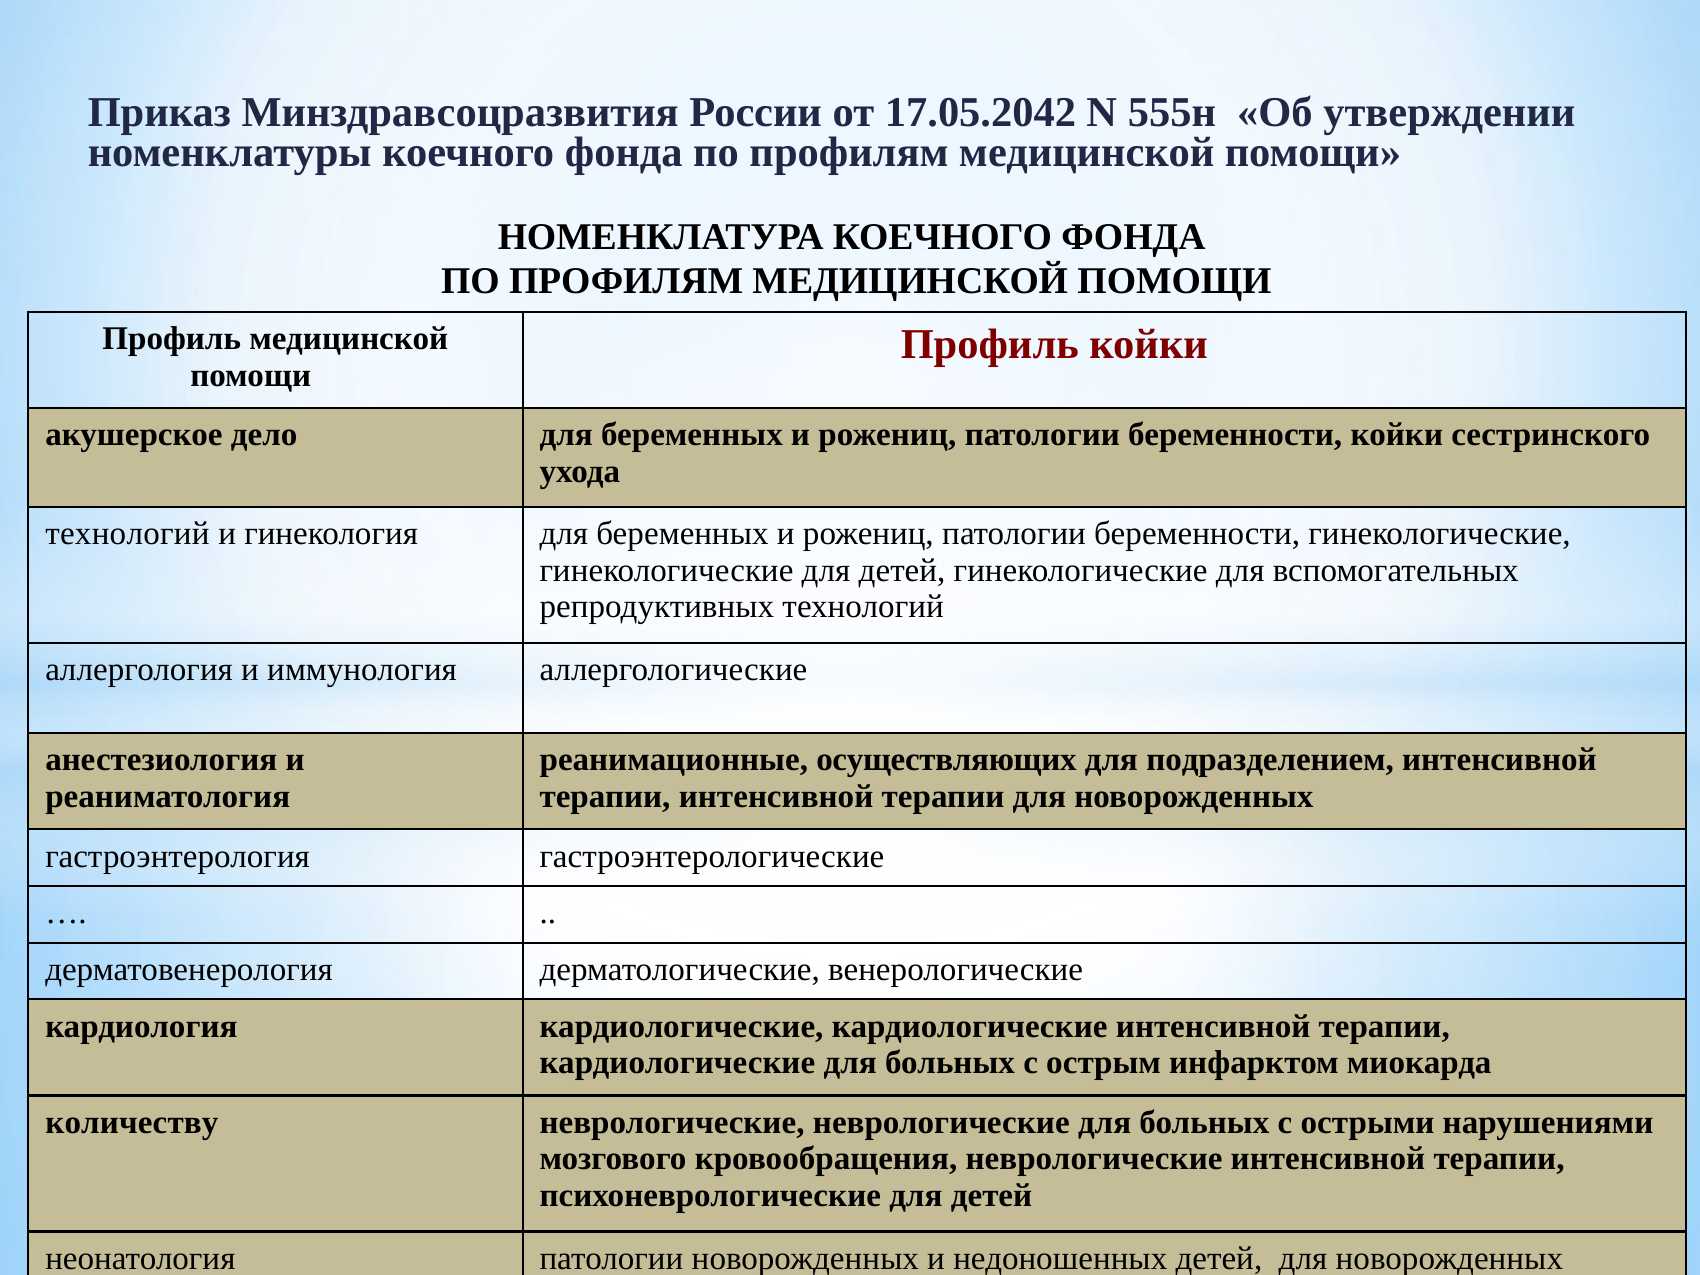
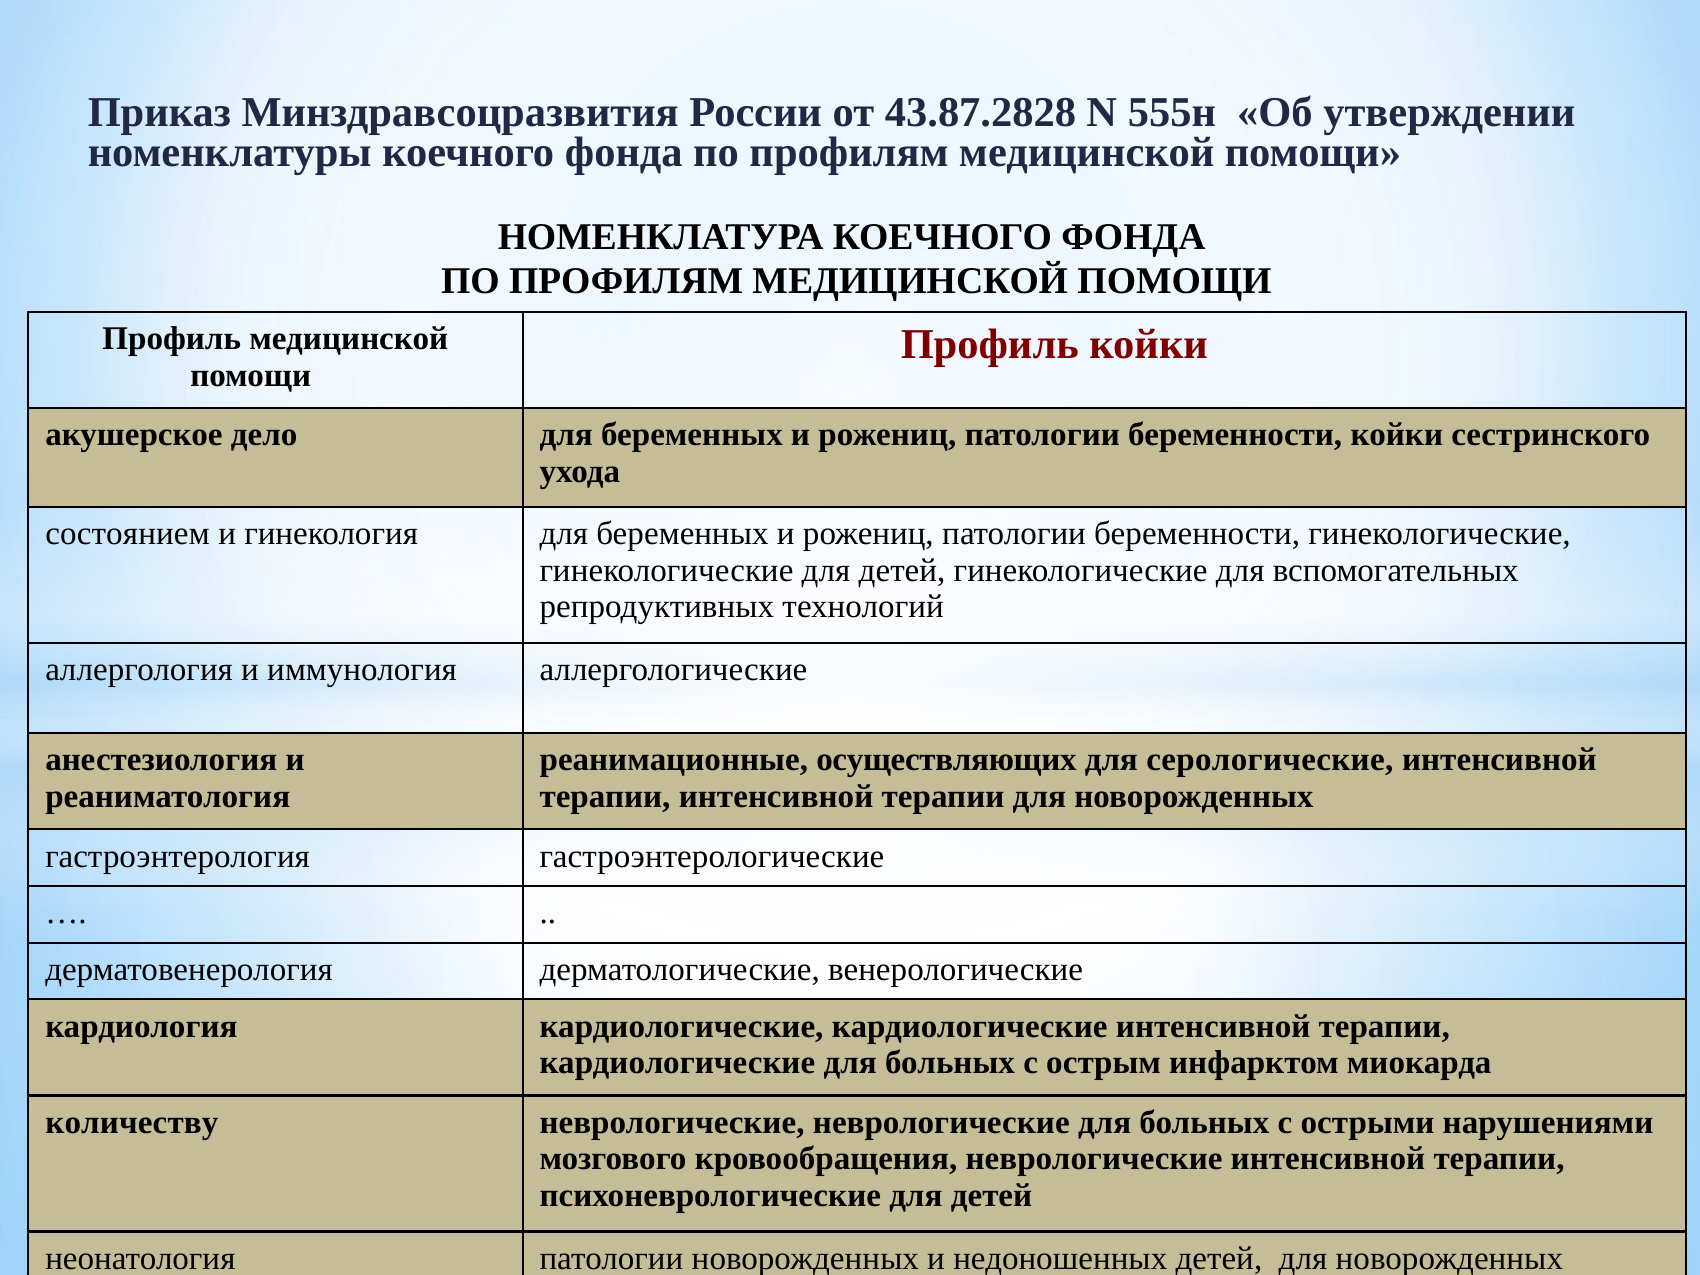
17.05.2042: 17.05.2042 -> 43.87.2828
технологий at (127, 534): технологий -> состоянием
подразделением: подразделением -> серологические
